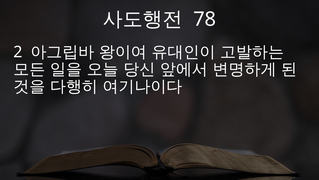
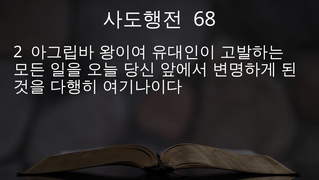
78: 78 -> 68
